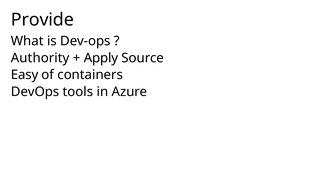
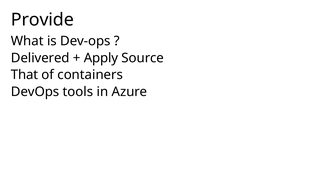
Authority: Authority -> Delivered
Easy: Easy -> That
